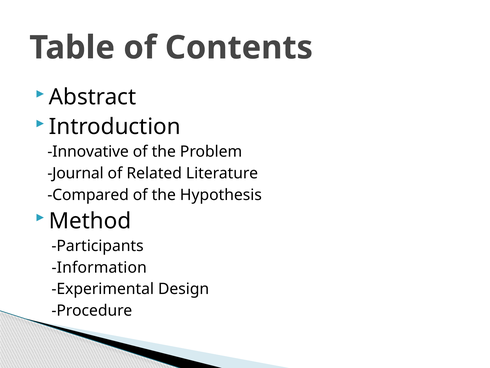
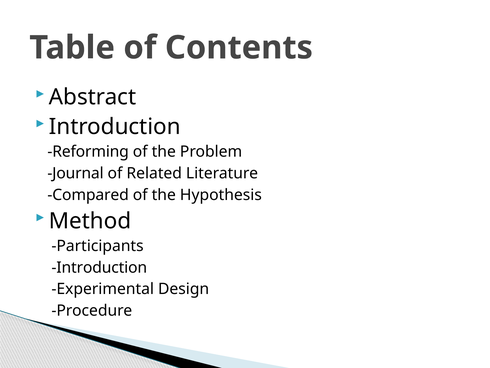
Innovative: Innovative -> Reforming
Information at (99, 267): Information -> Introduction
